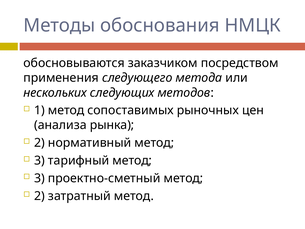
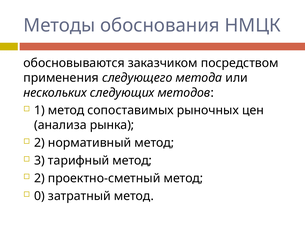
3 at (39, 178): 3 -> 2
2 at (39, 196): 2 -> 0
